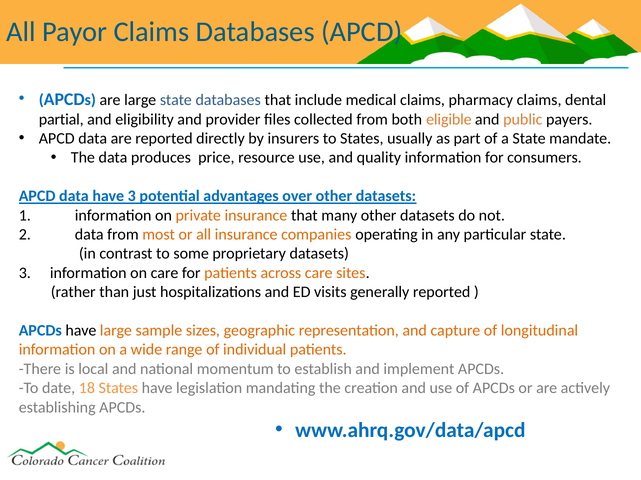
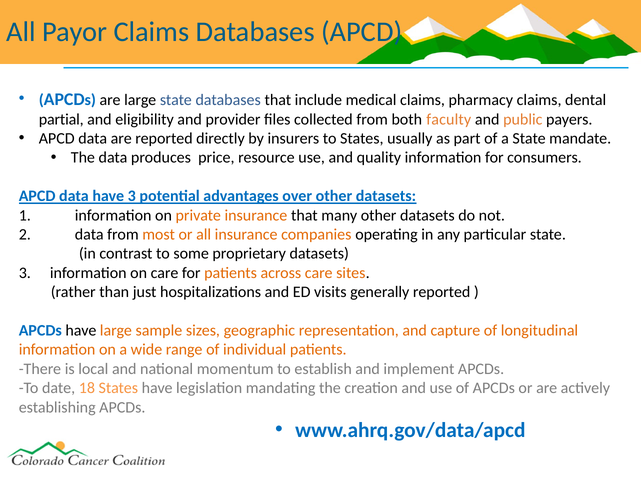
eligible: eligible -> faculty
